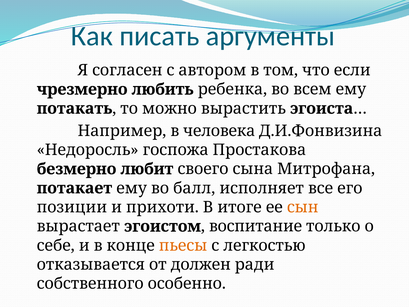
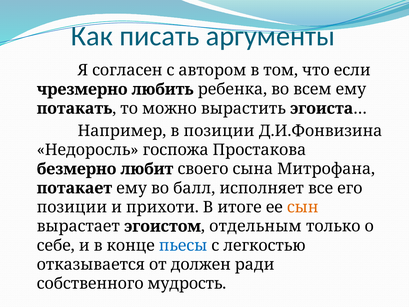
в человека: человека -> позиции
воспитание: воспитание -> отдельным
пьесы colour: orange -> blue
особенно: особенно -> мудрость
